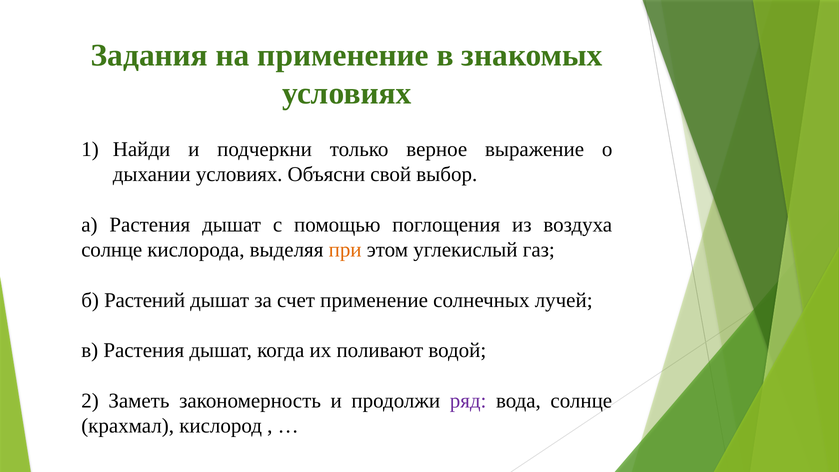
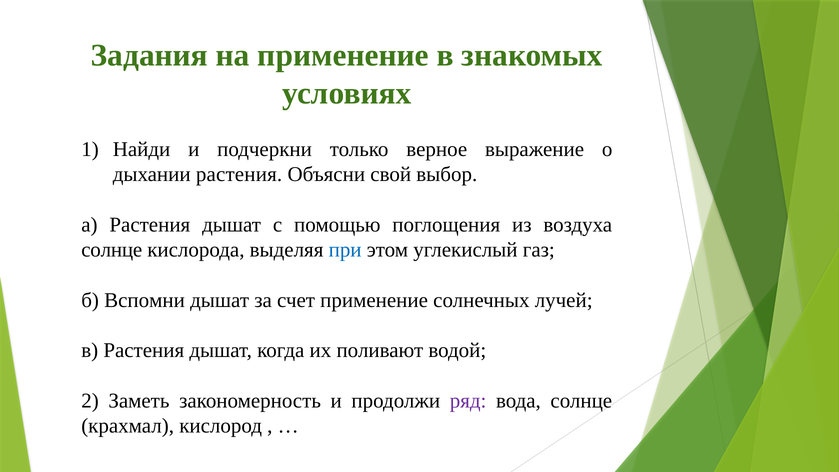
дыхании условиях: условиях -> растения
при colour: orange -> blue
Растений: Растений -> Вспомни
